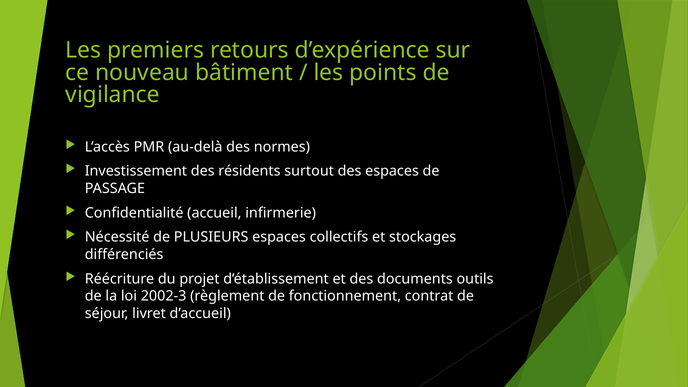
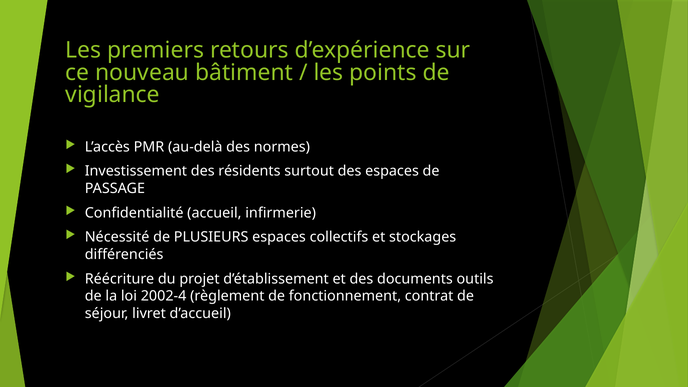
2002-3: 2002-3 -> 2002-4
